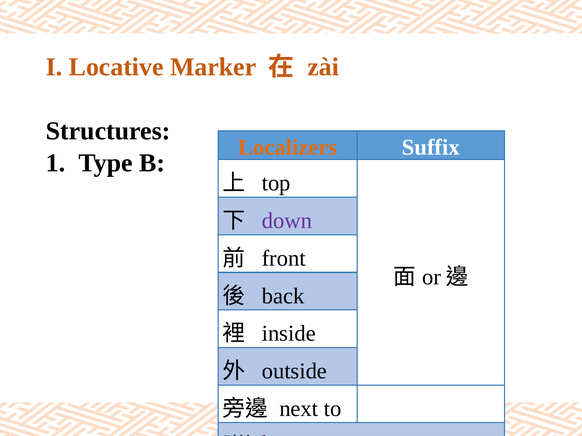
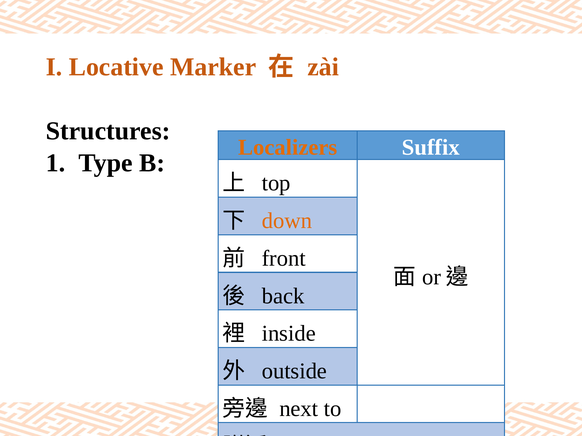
down colour: purple -> orange
